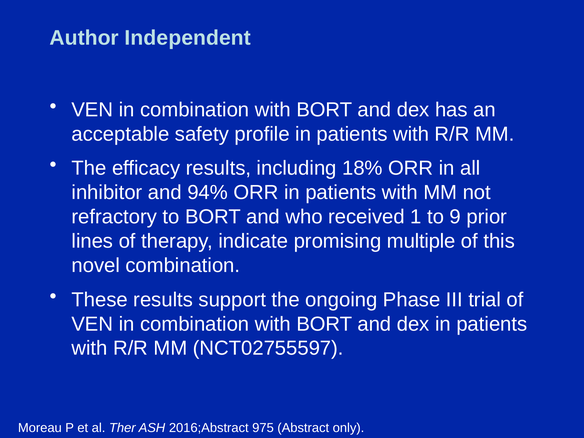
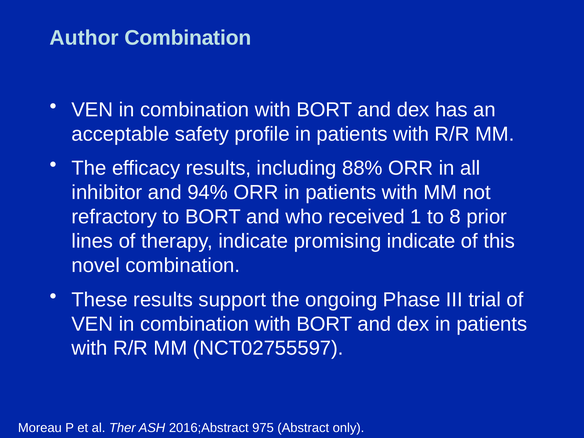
Author Independent: Independent -> Combination
18%: 18% -> 88%
9: 9 -> 8
promising multiple: multiple -> indicate
